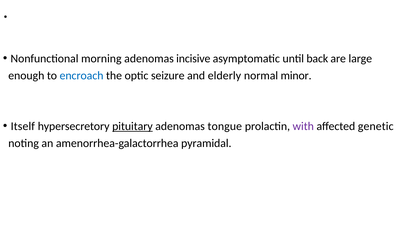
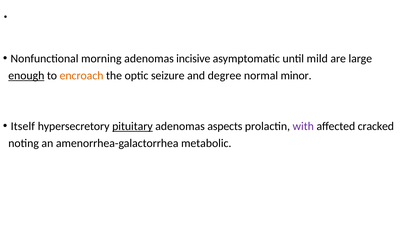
back: back -> mild
enough underline: none -> present
encroach colour: blue -> orange
elderly: elderly -> degree
tongue: tongue -> aspects
genetic: genetic -> cracked
pyramidal: pyramidal -> metabolic
